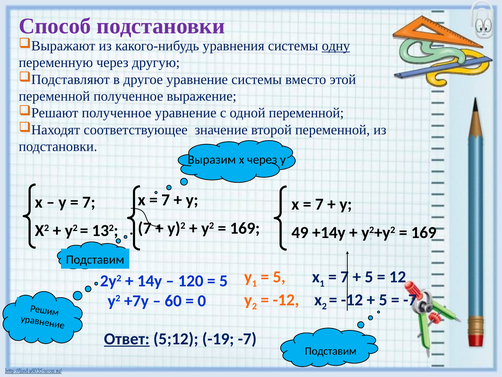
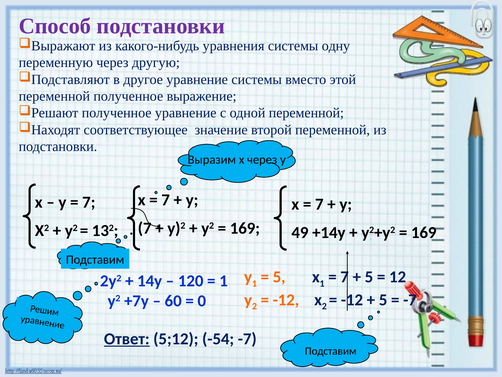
одну underline: present -> none
5 at (224, 281): 5 -> 1
-19: -19 -> -54
